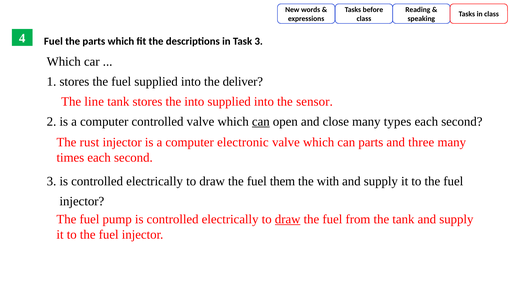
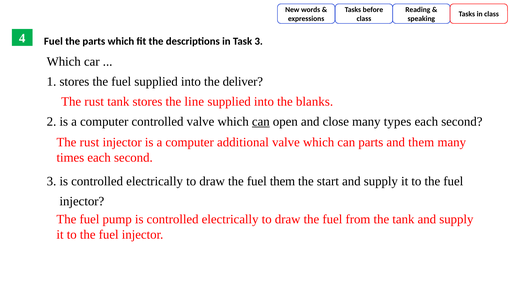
line at (94, 102): line -> rust
the into: into -> line
sensor: sensor -> blanks
electronic: electronic -> additional
and three: three -> them
with: with -> start
draw at (288, 219) underline: present -> none
